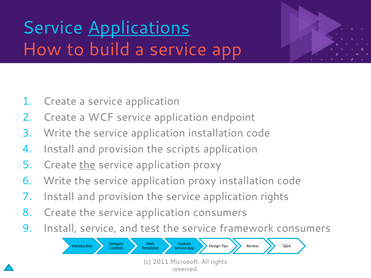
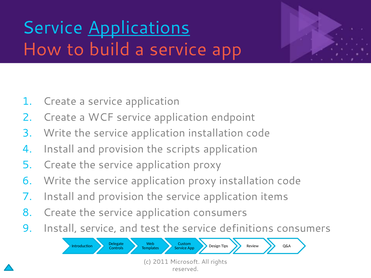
the at (87, 165) underline: present -> none
application rights: rights -> items
framework: framework -> definitions
